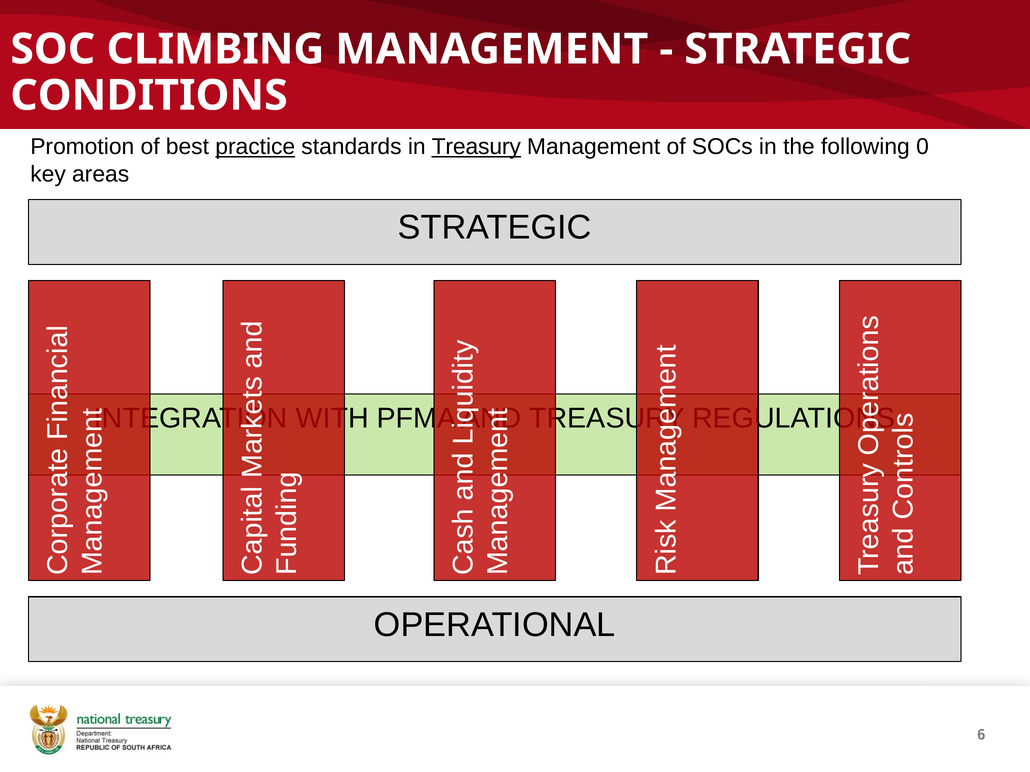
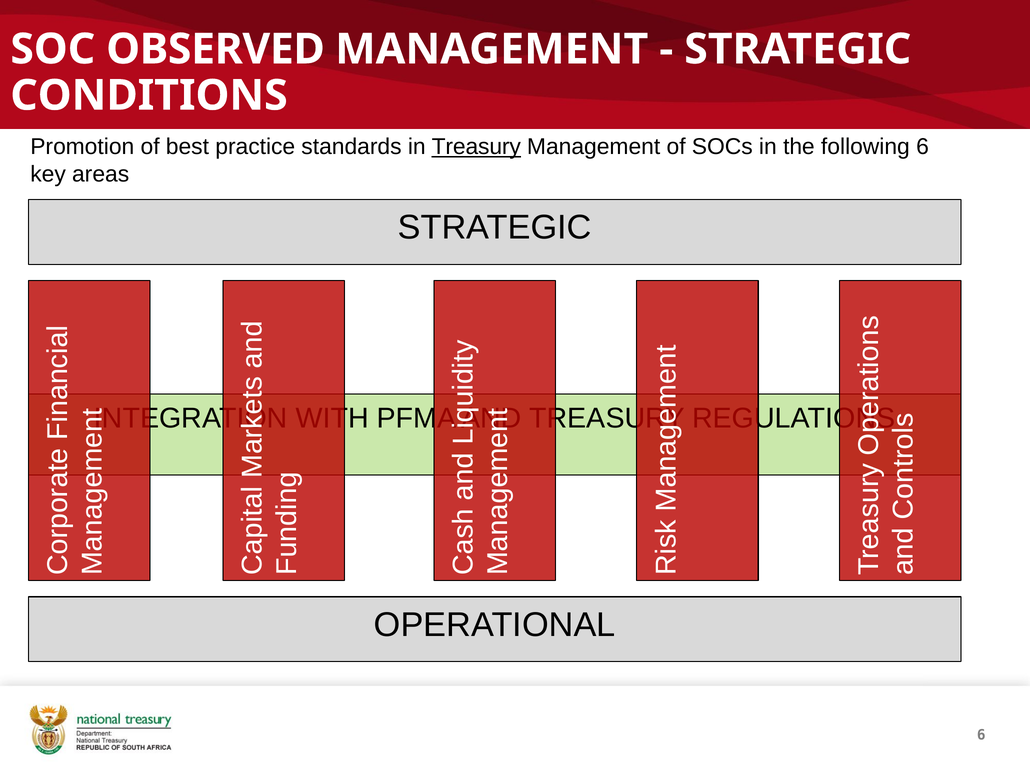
CLIMBING: CLIMBING -> OBSERVED
practice underline: present -> none
following 0: 0 -> 6
